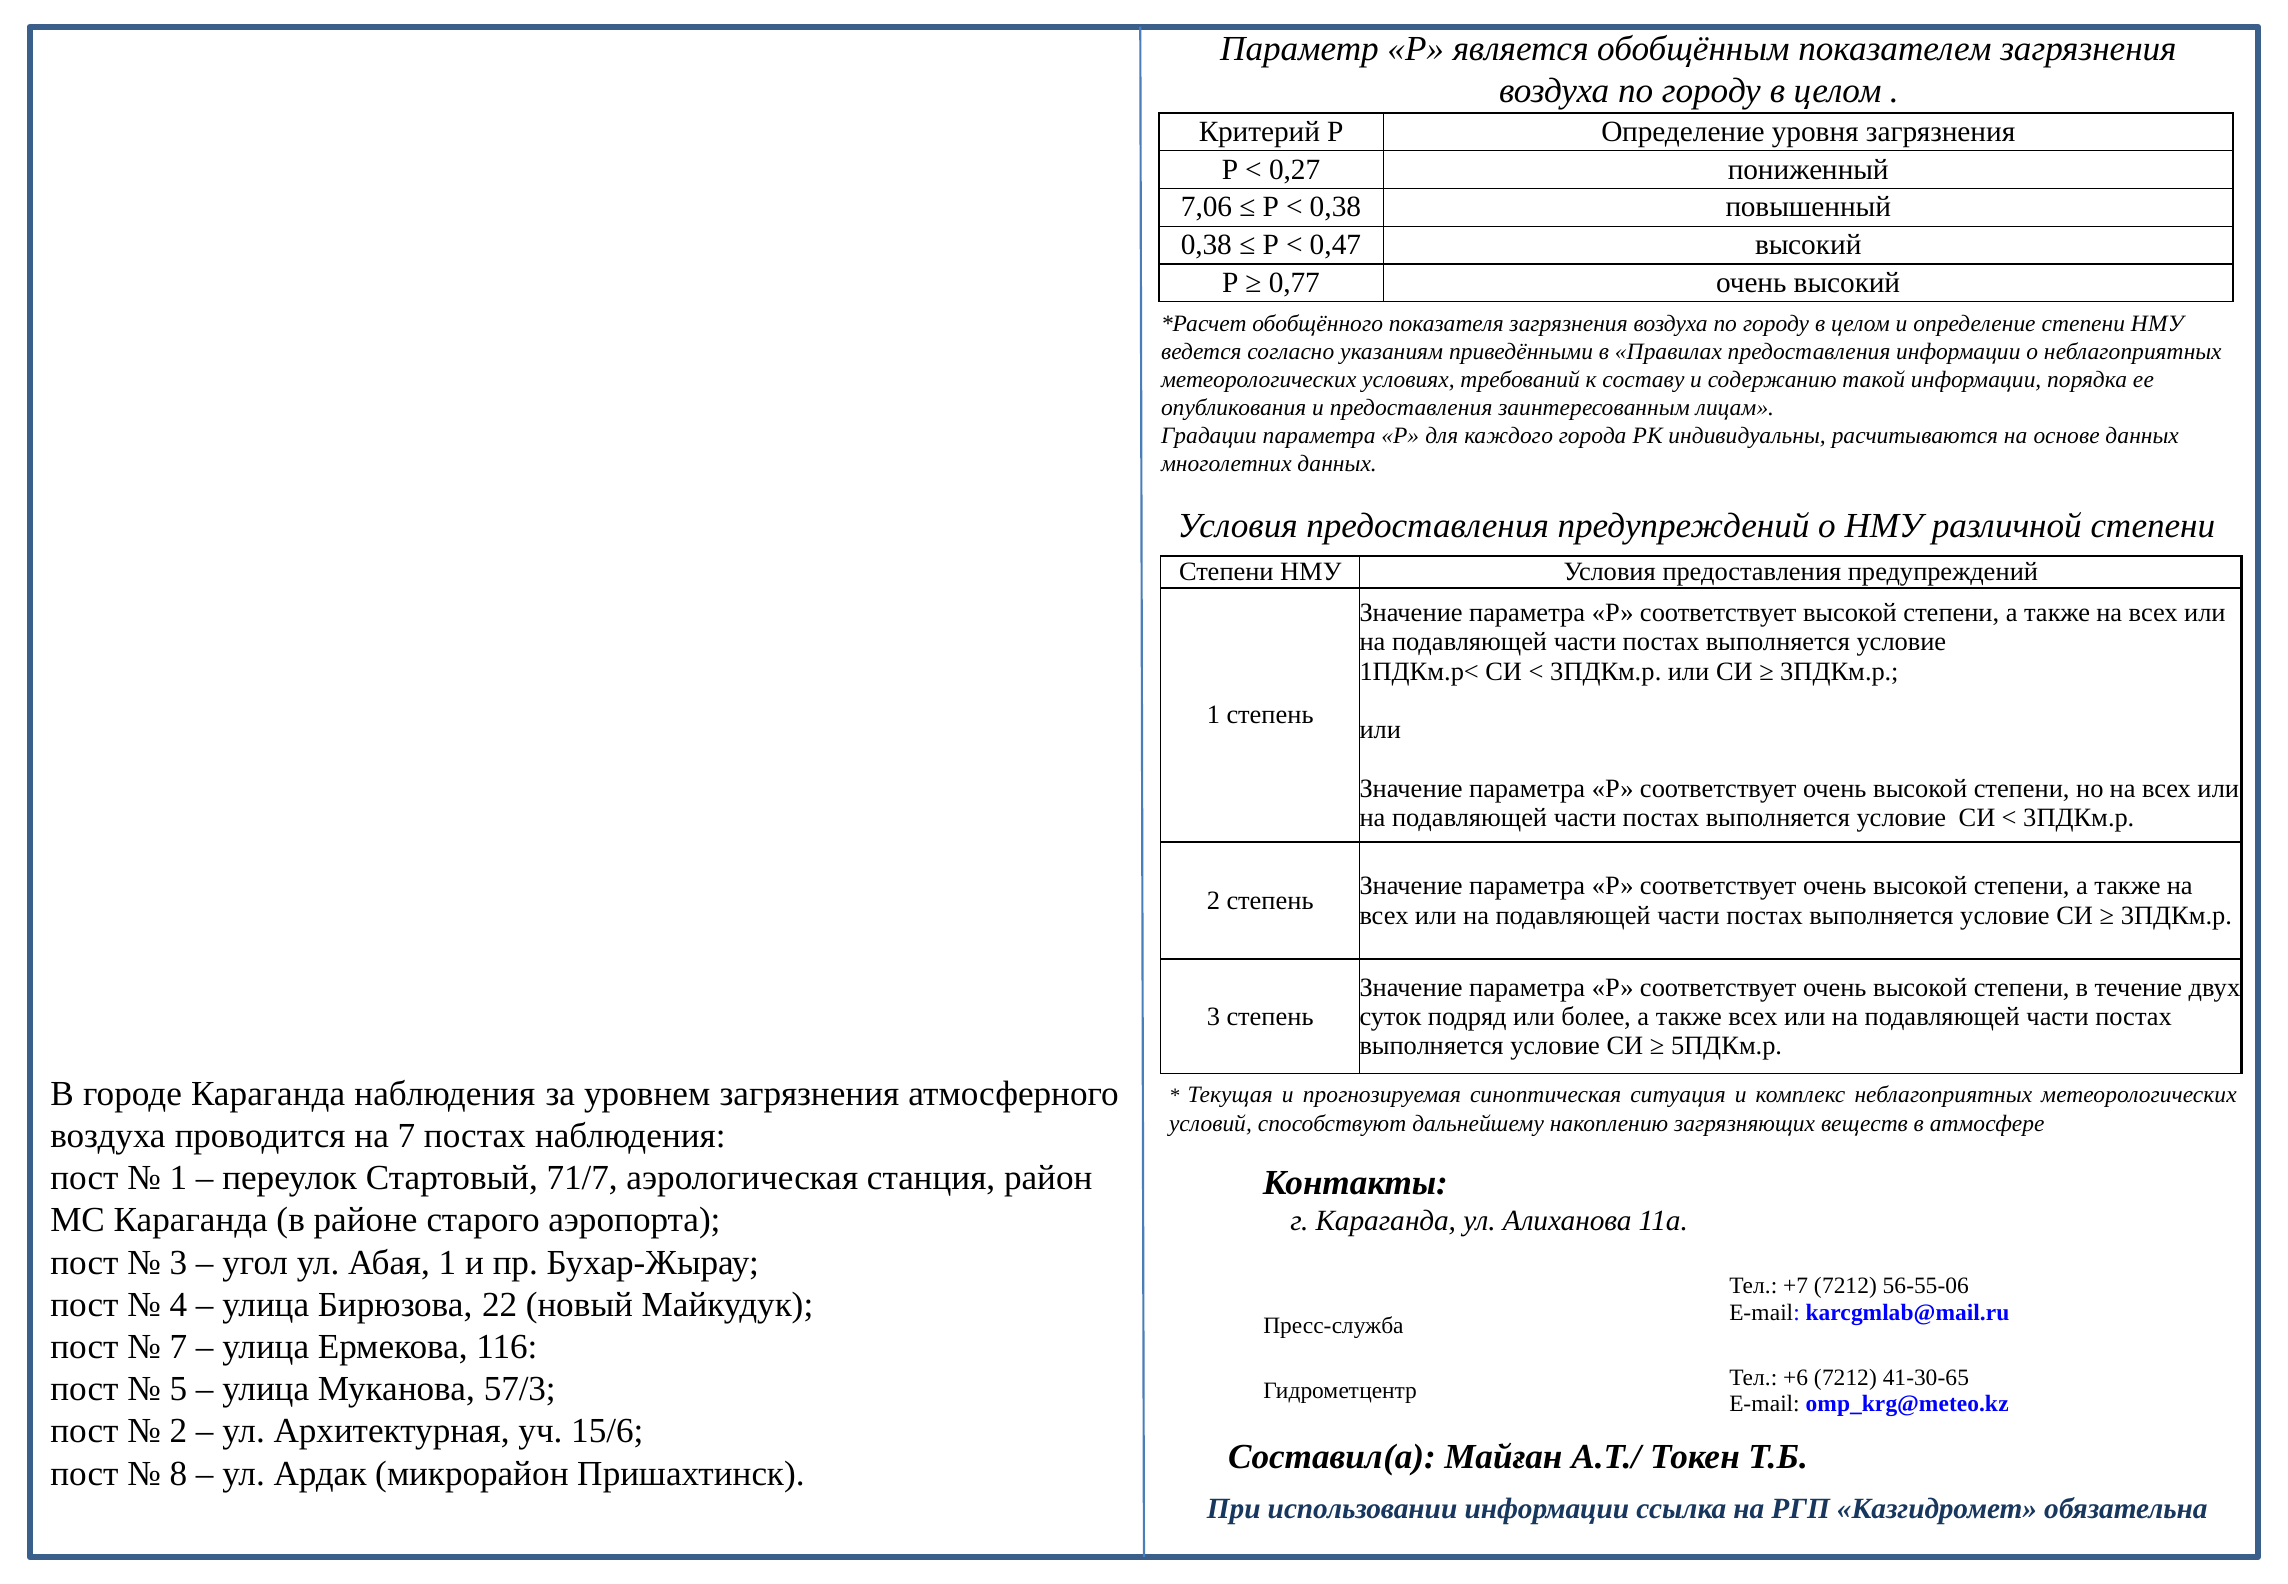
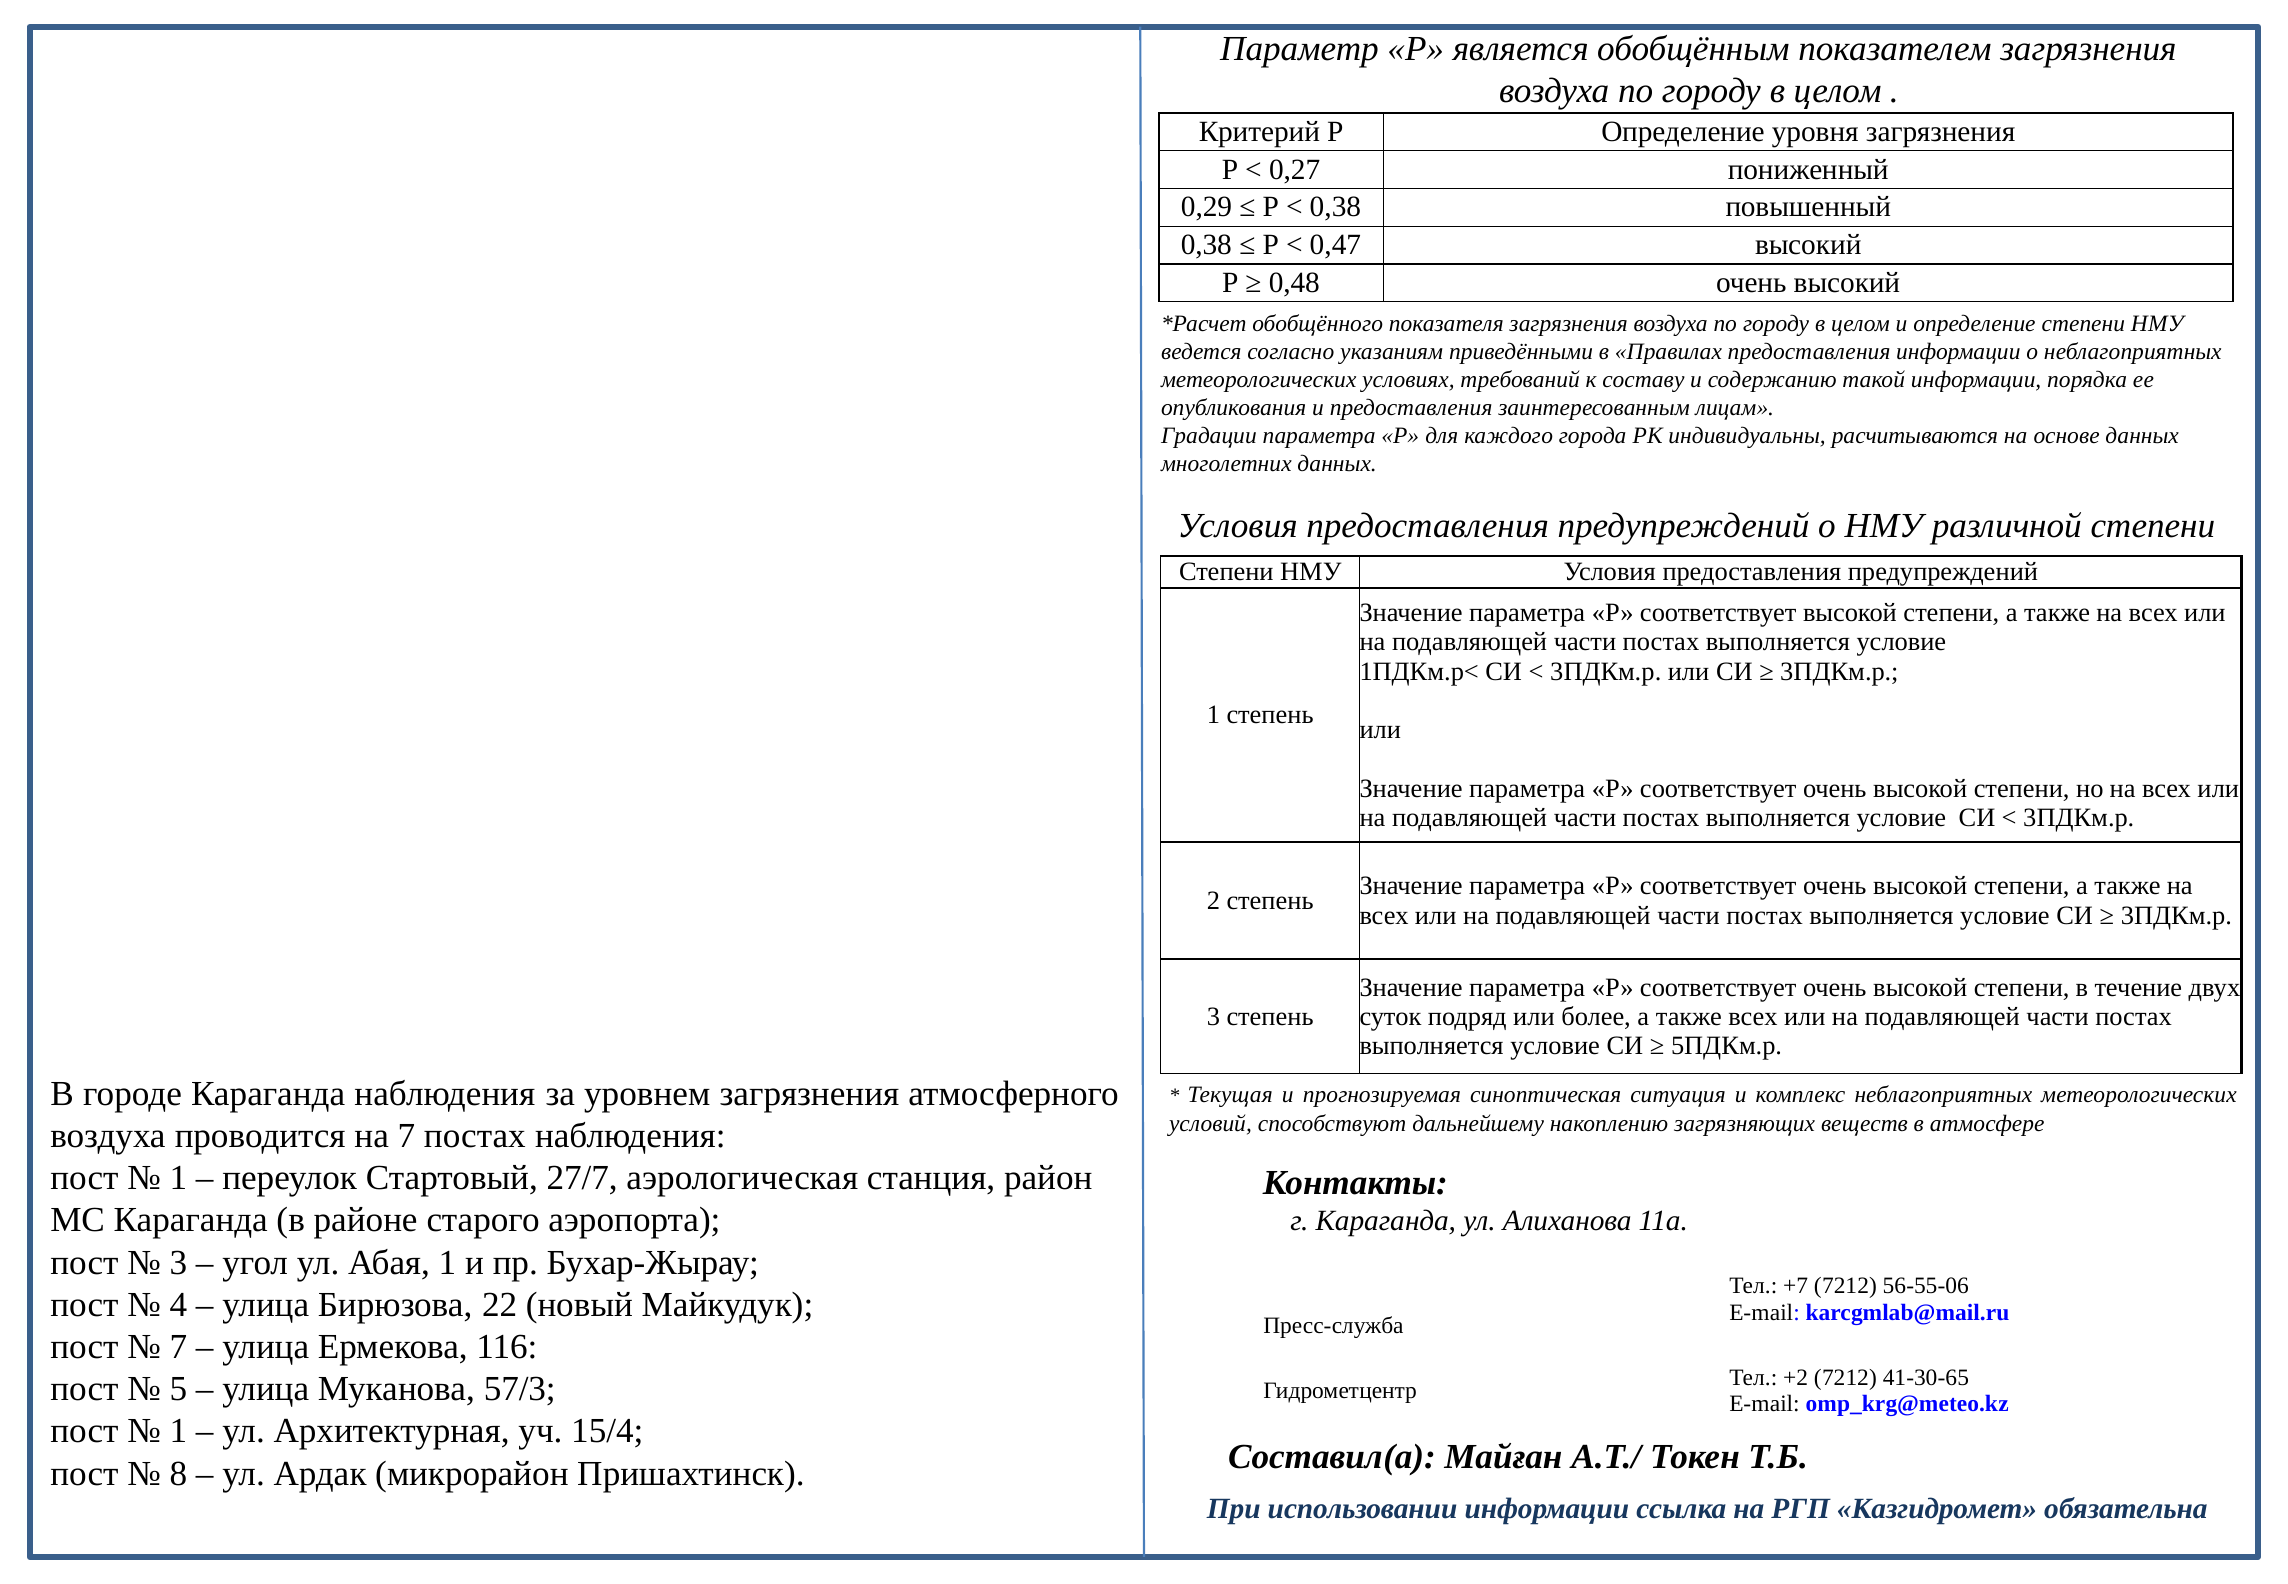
7,06: 7,06 -> 0,29
0,77: 0,77 -> 0,48
71/7: 71/7 -> 27/7
+6: +6 -> +2
2 at (178, 1431): 2 -> 1
15/6: 15/6 -> 15/4
